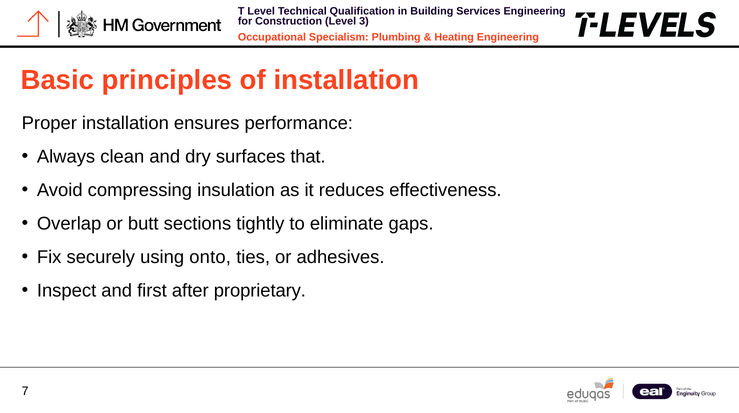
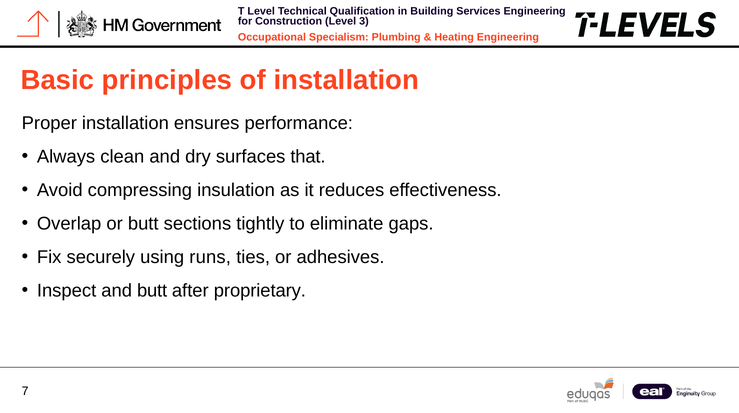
onto: onto -> runs
and first: first -> butt
